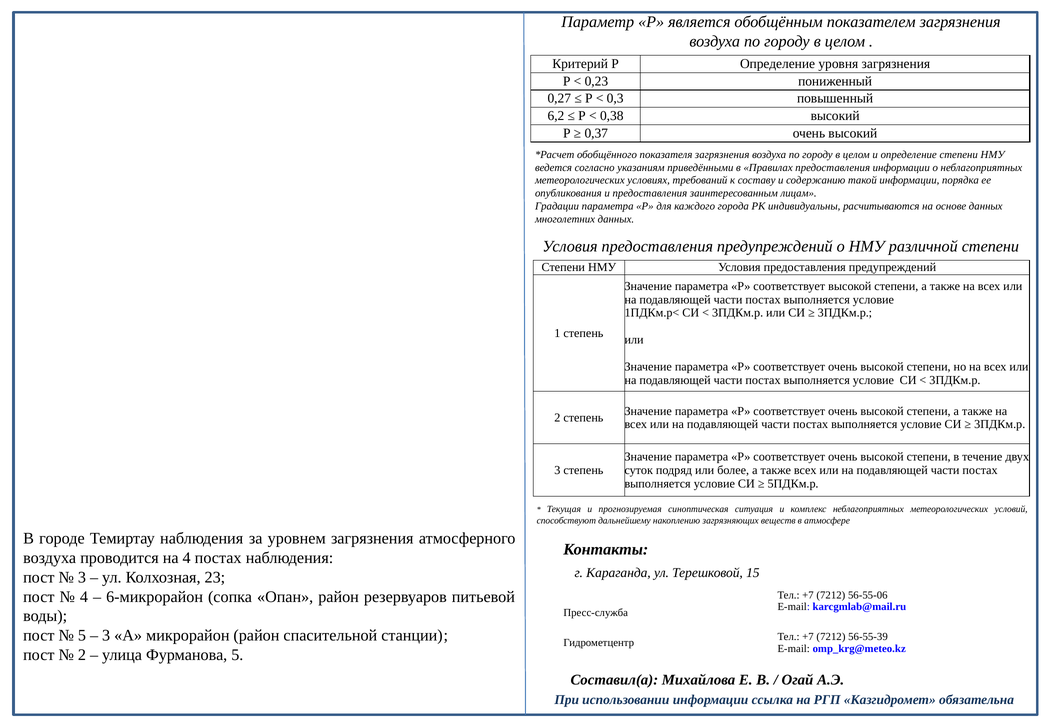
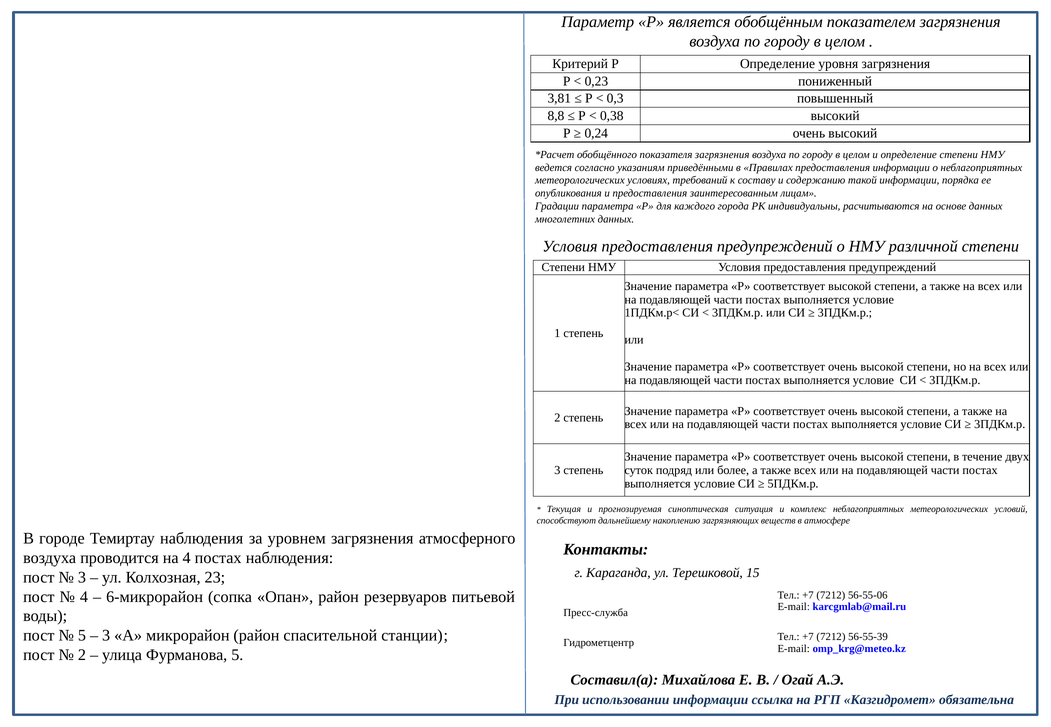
0,27: 0,27 -> 3,81
6,2: 6,2 -> 8,8
0,37: 0,37 -> 0,24
